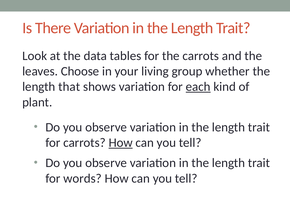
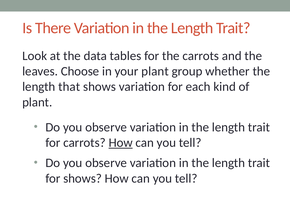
your living: living -> plant
each underline: present -> none
for words: words -> shows
